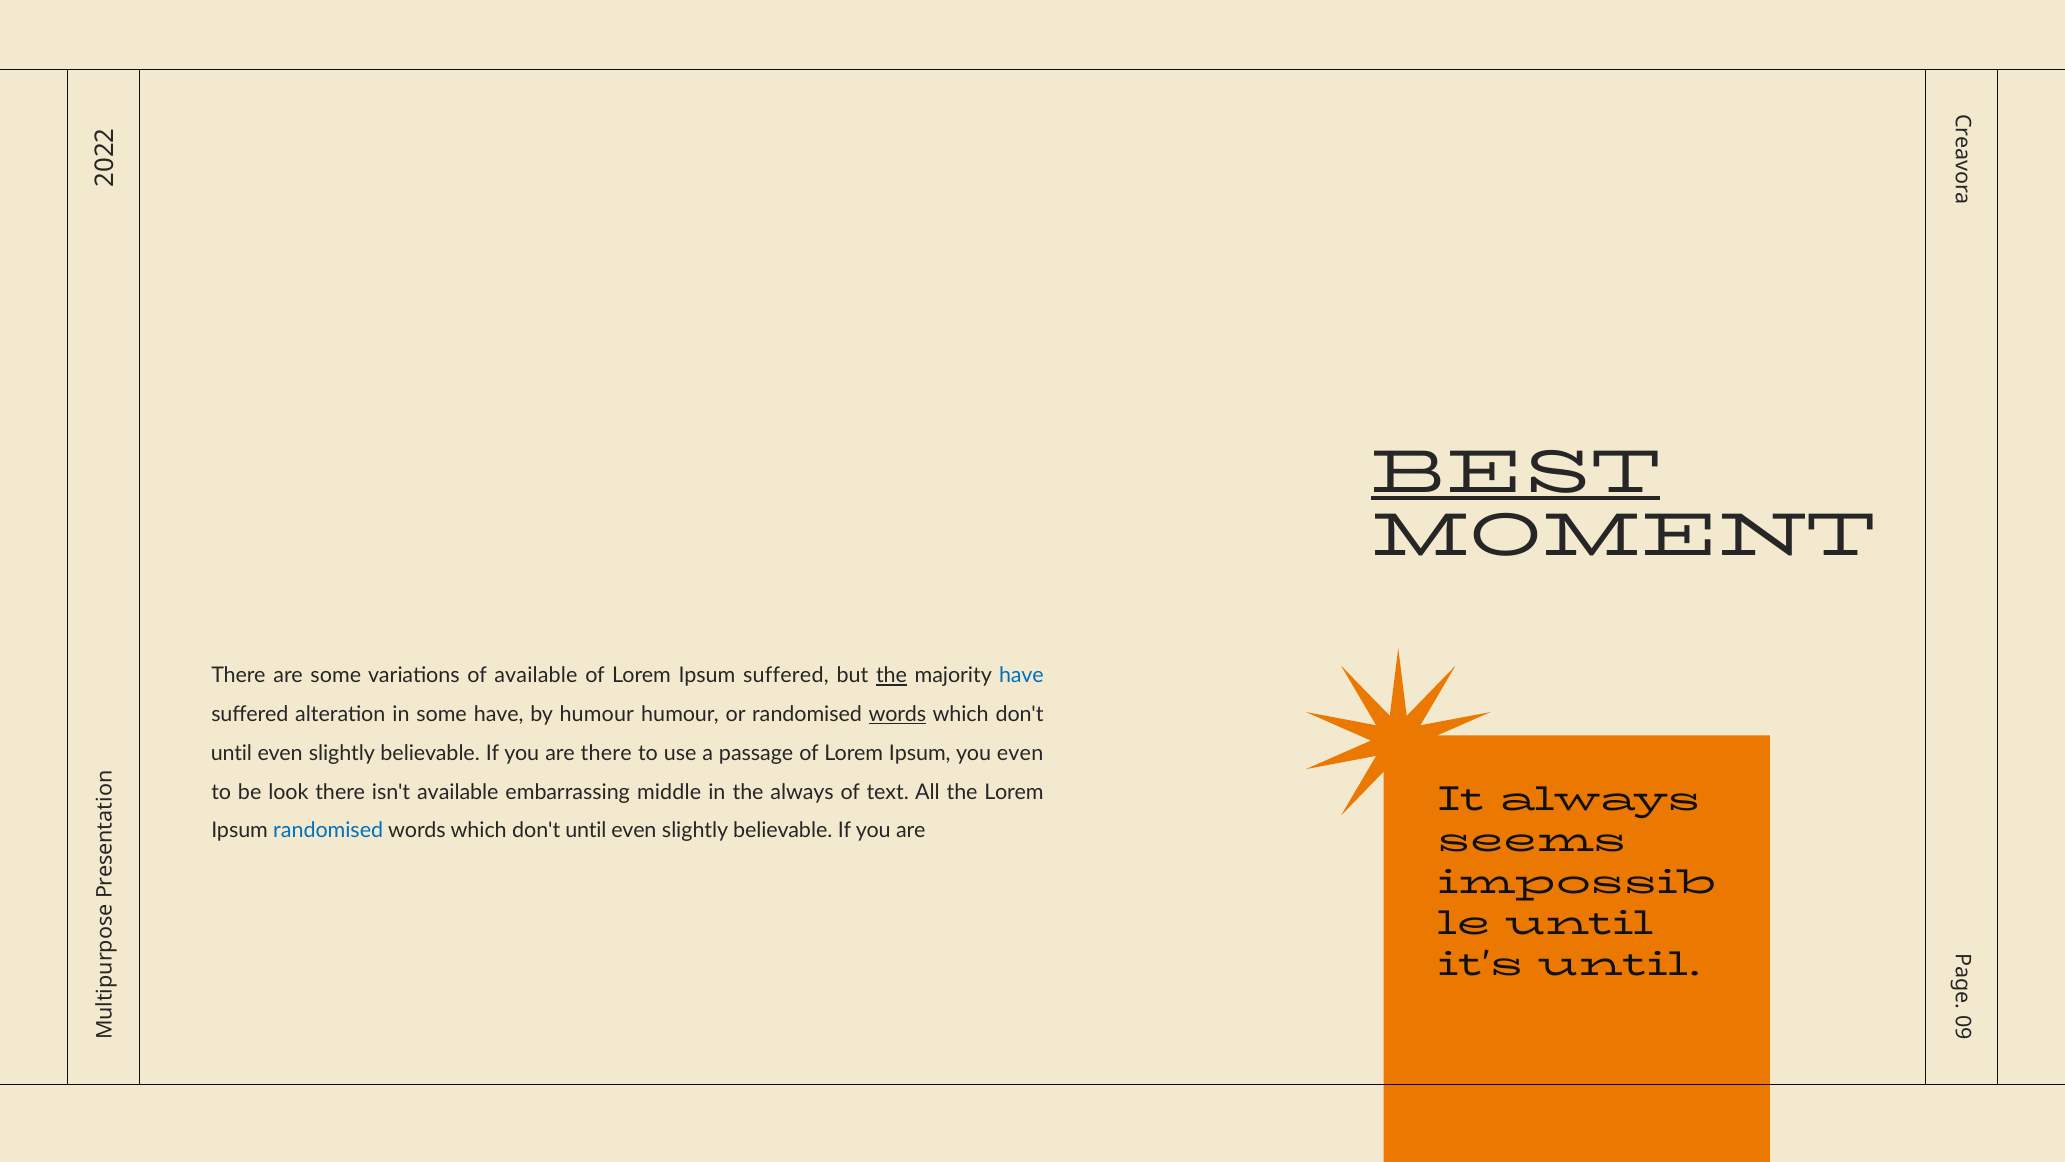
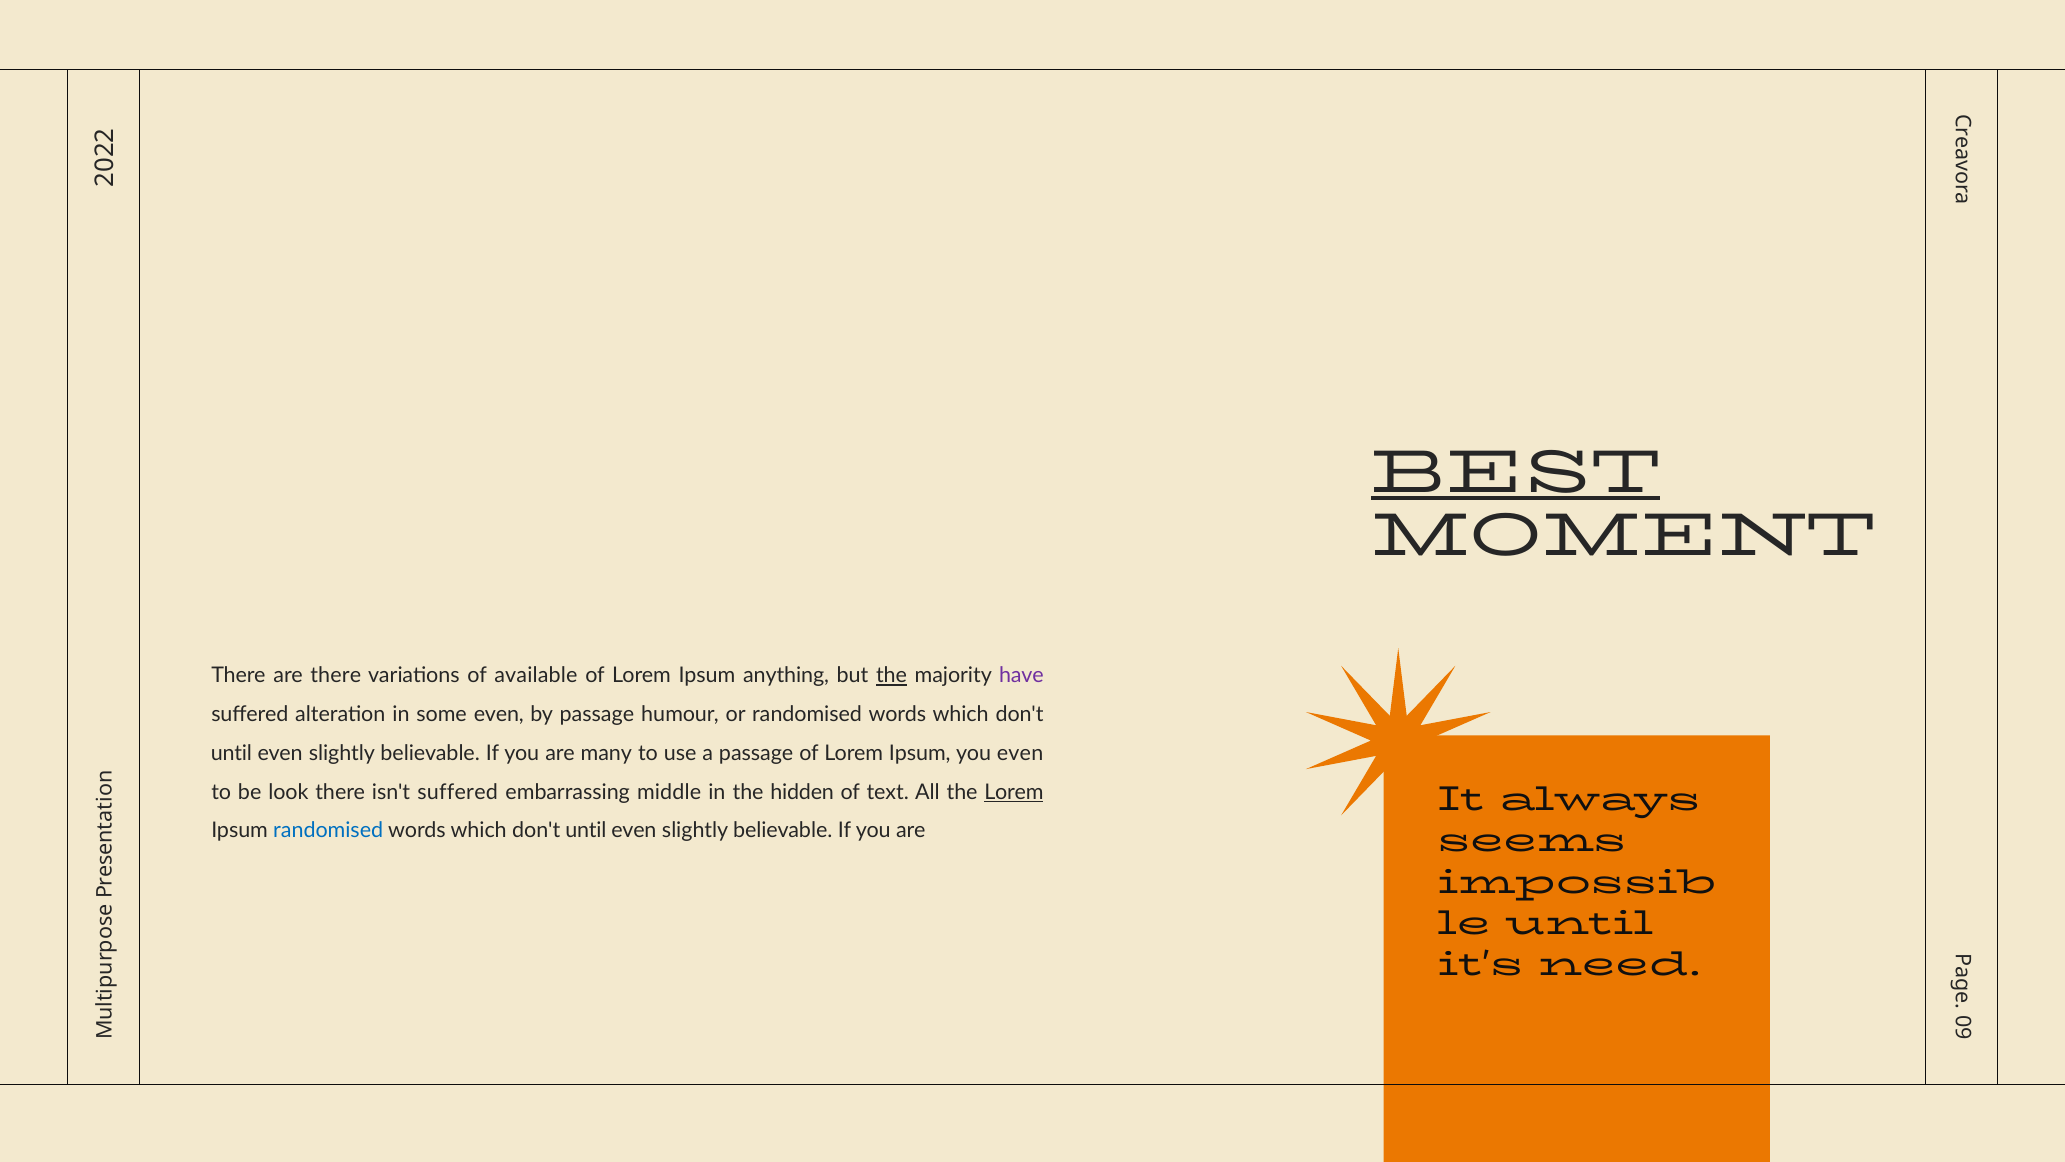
are some: some -> there
Ipsum suffered: suffered -> anything
have at (1021, 675) colour: blue -> purple
some have: have -> even
by humour: humour -> passage
words at (897, 714) underline: present -> none
are there: there -> many
isn't available: available -> suffered
the always: always -> hidden
Lorem at (1014, 792) underline: none -> present
it's until: until -> need
